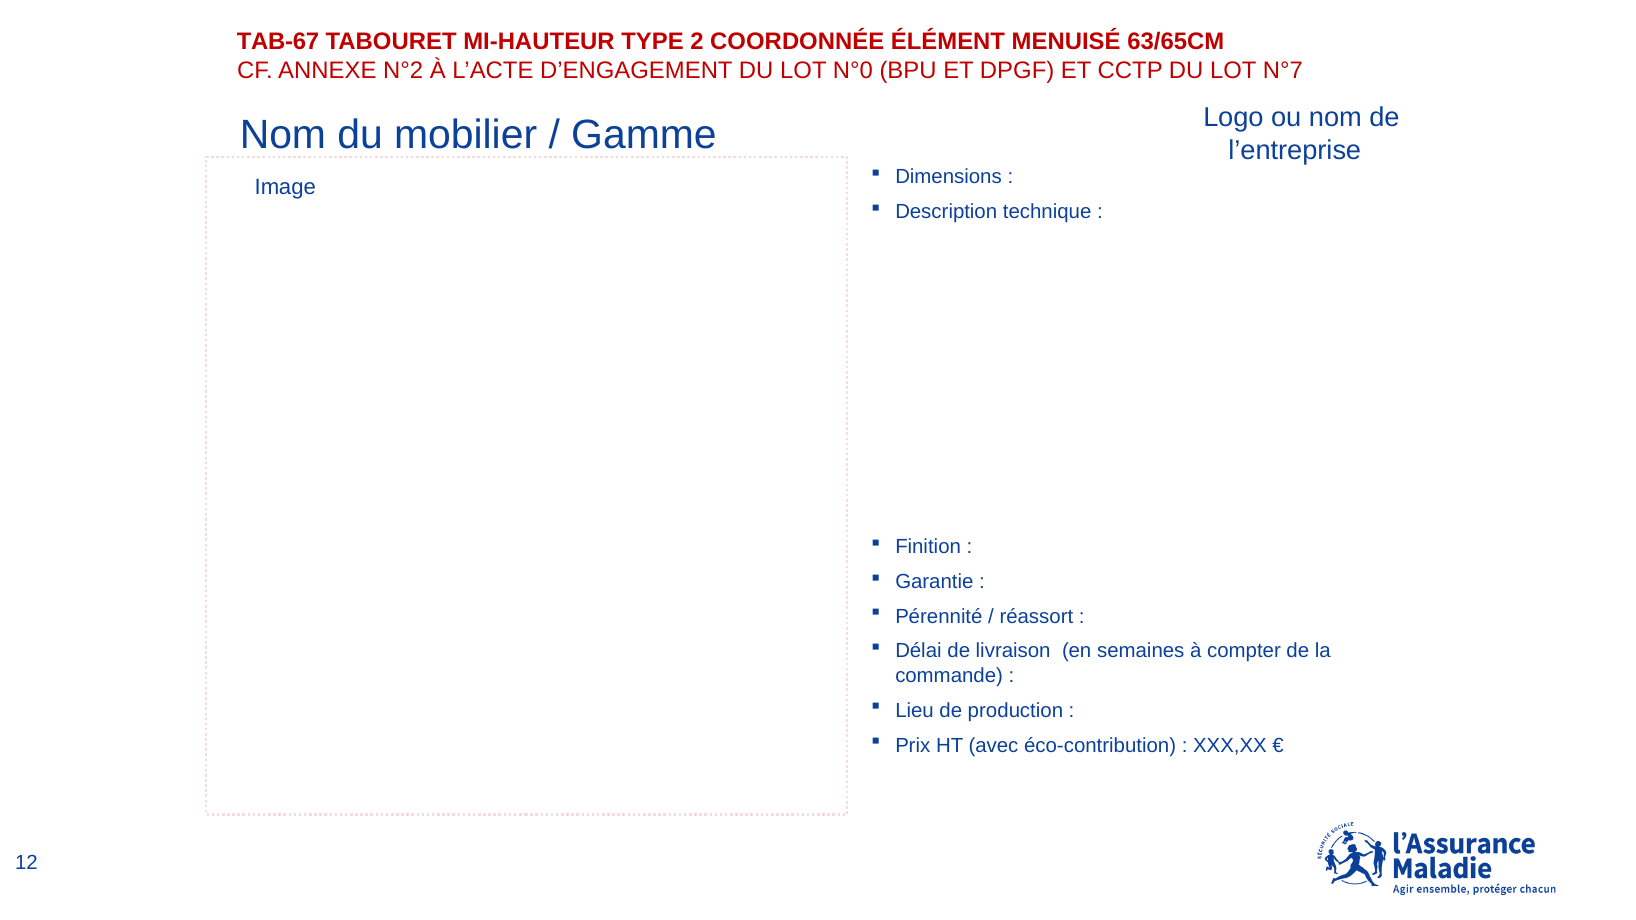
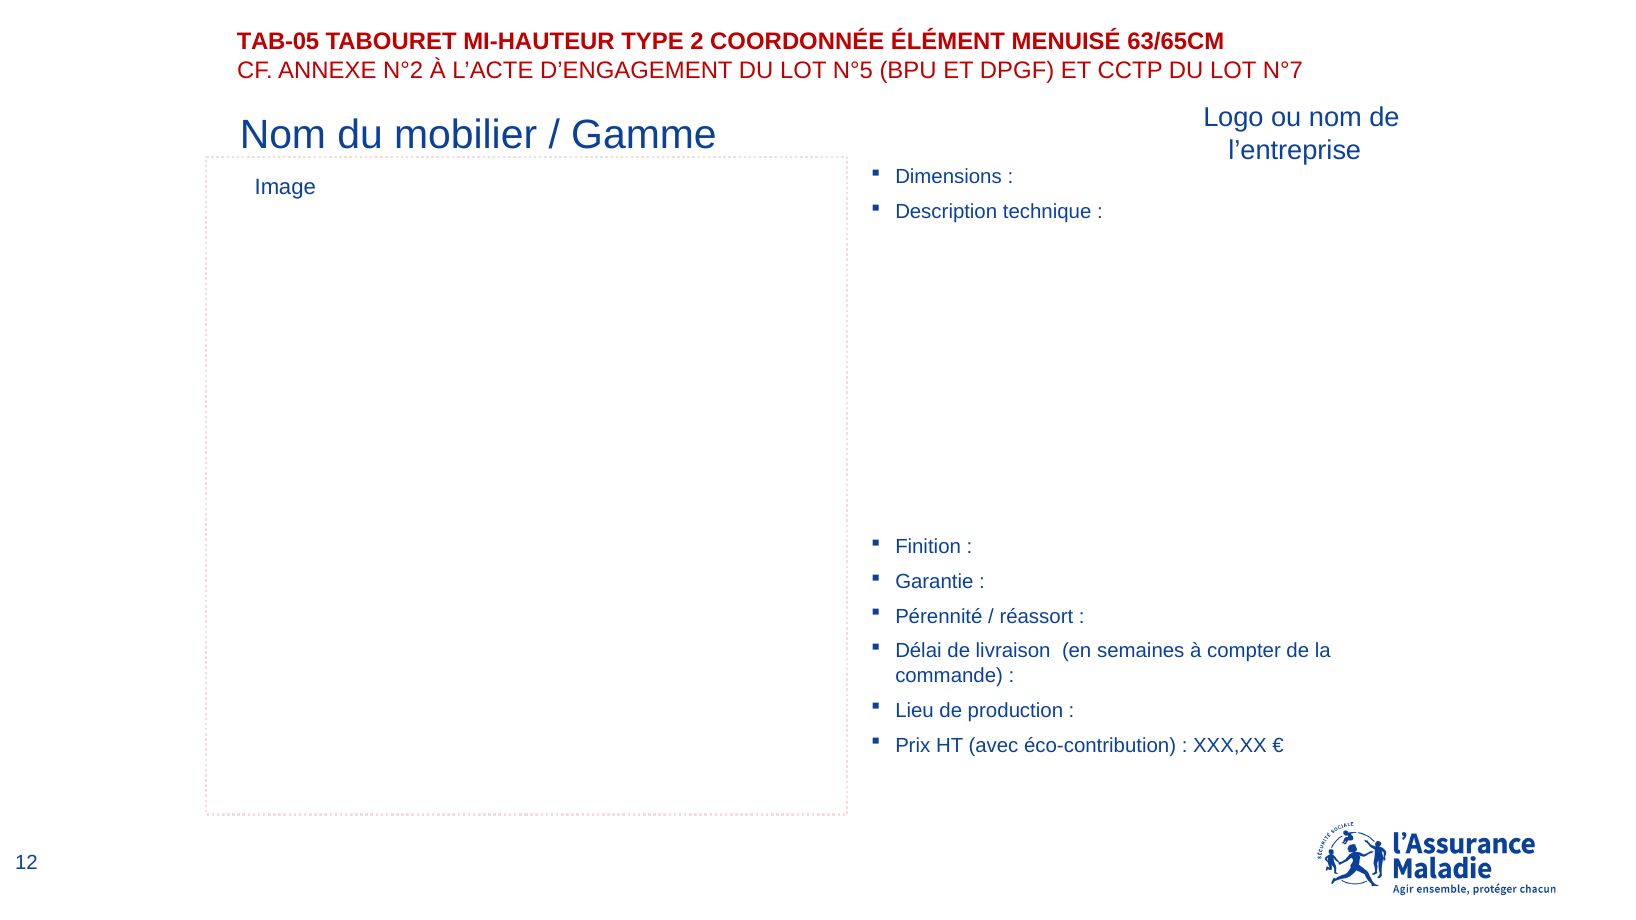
TAB-67: TAB-67 -> TAB-05
N°0: N°0 -> N°5
